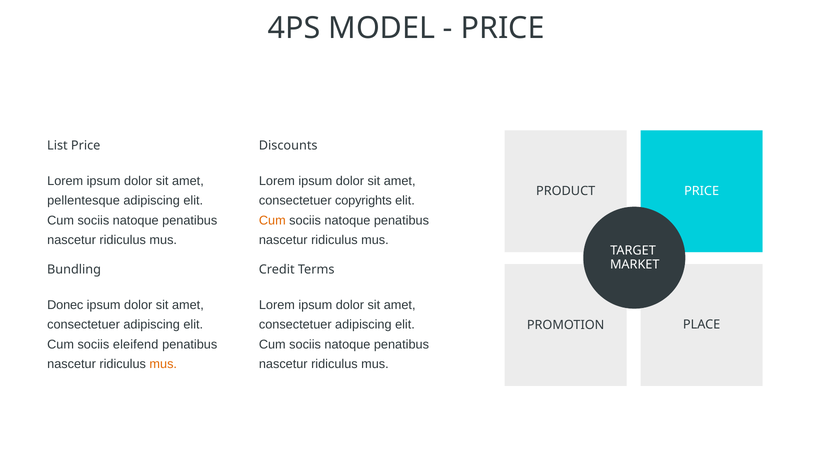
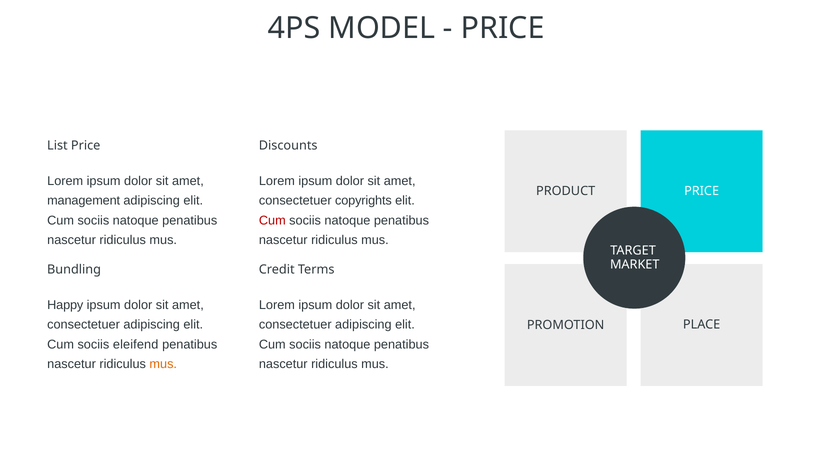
pellentesque: pellentesque -> management
Cum at (272, 221) colour: orange -> red
Donec: Donec -> Happy
